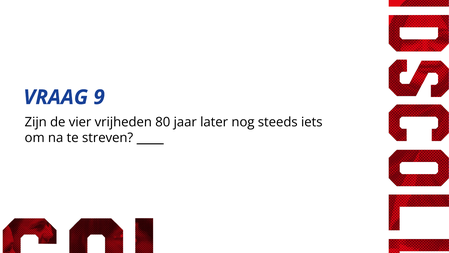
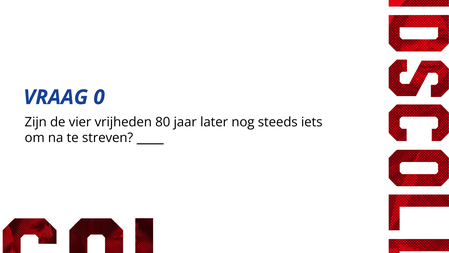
9: 9 -> 0
